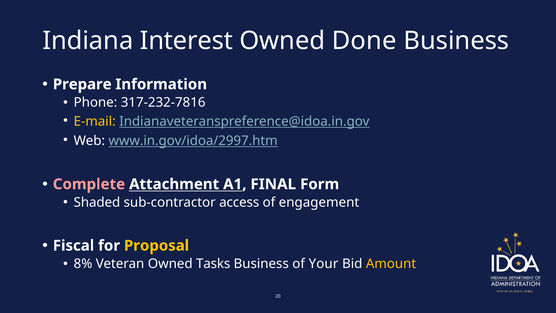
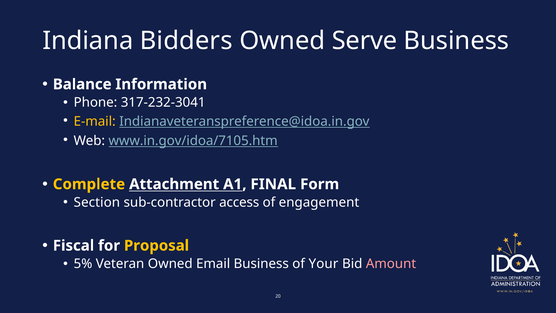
Interest: Interest -> Bidders
Done: Done -> Serve
Prepare: Prepare -> Balance
317-232-7816: 317-232-7816 -> 317-232-3041
www.in.gov/idoa/2997.htm: www.in.gov/idoa/2997.htm -> www.in.gov/idoa/7105.htm
Complete colour: pink -> yellow
Shaded: Shaded -> Section
8%: 8% -> 5%
Tasks: Tasks -> Email
Amount colour: yellow -> pink
